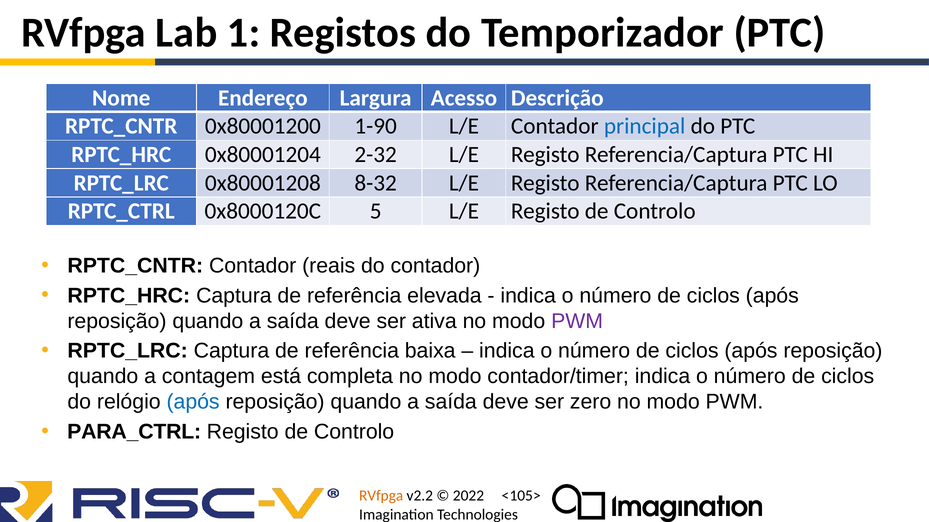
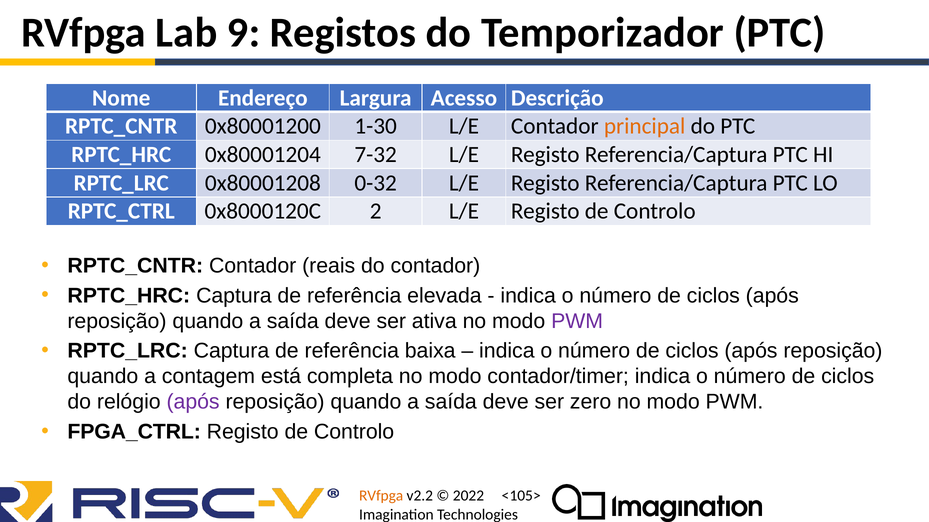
1: 1 -> 9
1-90: 1-90 -> 1-30
principal colour: blue -> orange
2-32: 2-32 -> 7-32
8-32: 8-32 -> 0-32
5: 5 -> 2
após at (193, 402) colour: blue -> purple
PARA_CTRL: PARA_CTRL -> FPGA_CTRL
